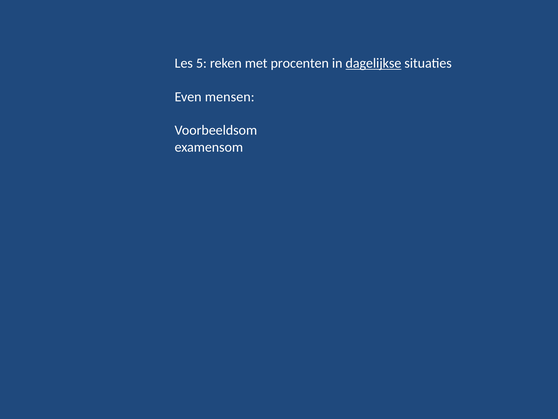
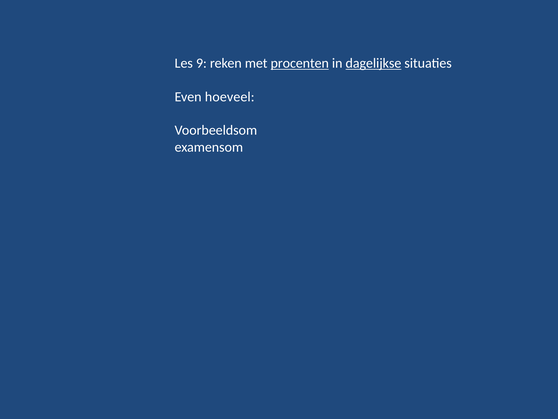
5: 5 -> 9
procenten underline: none -> present
mensen: mensen -> hoeveel
